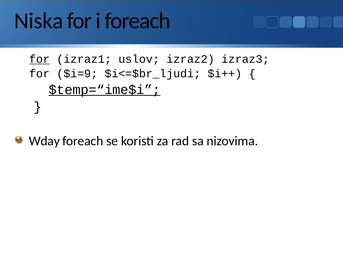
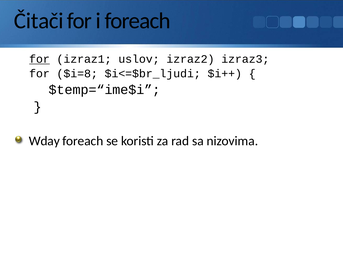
Niska: Niska -> Čitači
$i=9: $i=9 -> $i=8
$temp=“ime$i underline: present -> none
